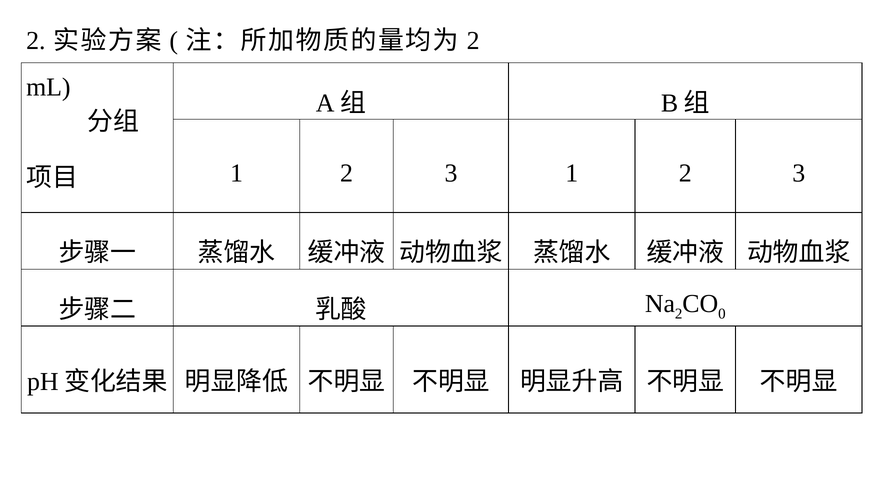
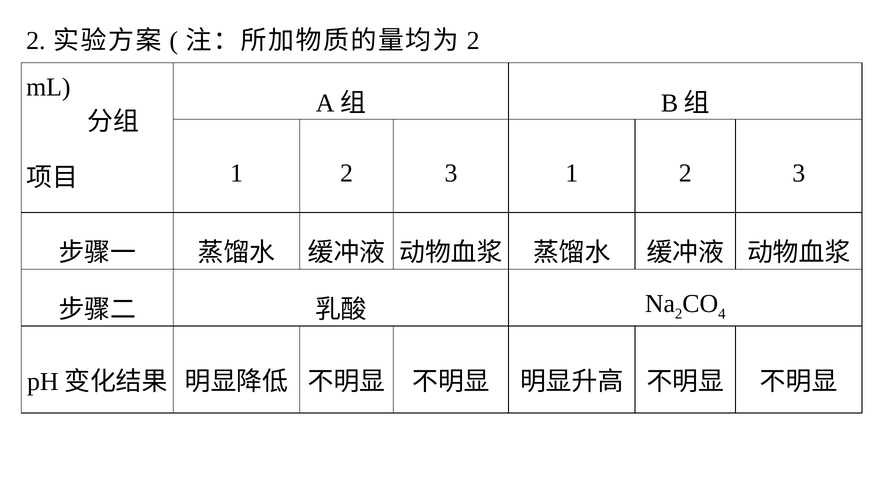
0: 0 -> 4
